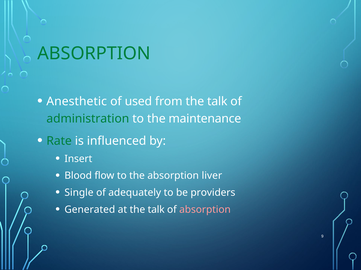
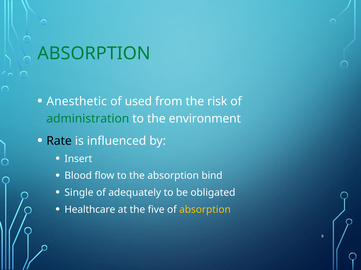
from the talk: talk -> risk
maintenance: maintenance -> environment
Rate colour: green -> black
liver: liver -> bind
providers: providers -> obligated
Generated: Generated -> Healthcare
at the talk: talk -> five
absorption at (205, 210) colour: pink -> yellow
